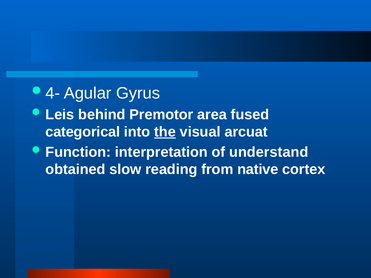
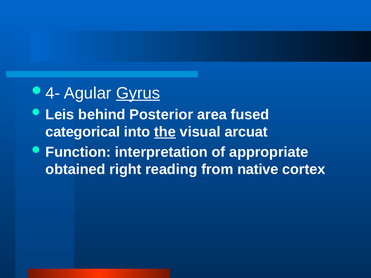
Gyrus underline: none -> present
Premotor: Premotor -> Posterior
understand: understand -> appropriate
slow: slow -> right
